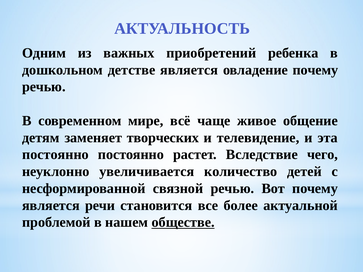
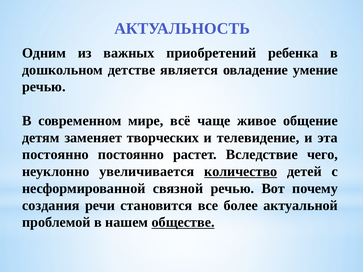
овладение почему: почему -> умение
количество underline: none -> present
является at (51, 206): является -> создания
